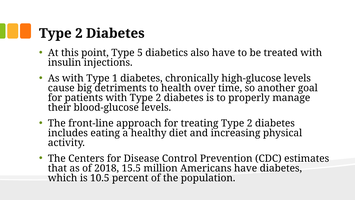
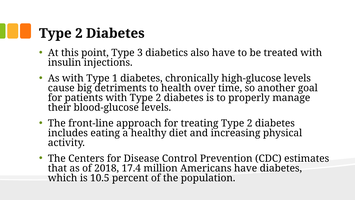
5: 5 -> 3
15.5: 15.5 -> 17.4
